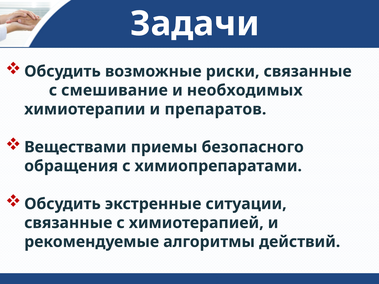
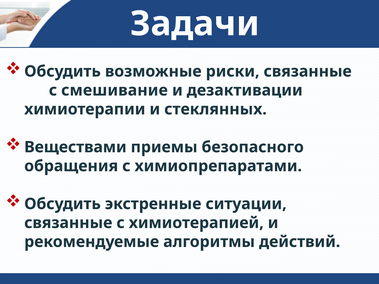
необходимых: необходимых -> дезактивации
препаратов: препаратов -> стеклянных
